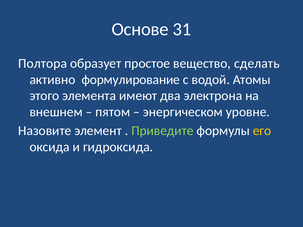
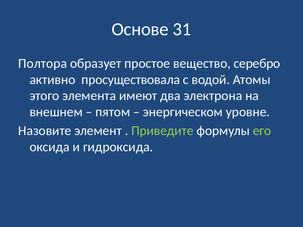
сделать: сделать -> серебро
формулирование: формулирование -> просуществовала
его colour: yellow -> light green
